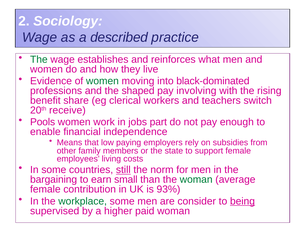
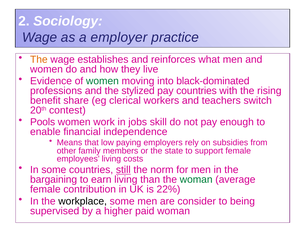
described: described -> employer
The at (39, 59) colour: green -> orange
shaped: shaped -> stylized
pay involving: involving -> countries
receive: receive -> contest
part: part -> skill
earn small: small -> living
93%: 93% -> 22%
workplace colour: green -> black
being underline: present -> none
